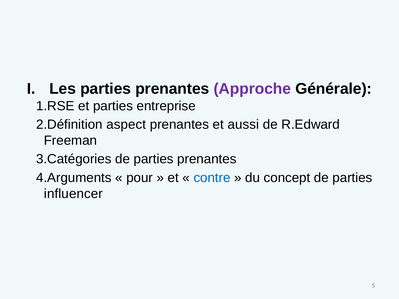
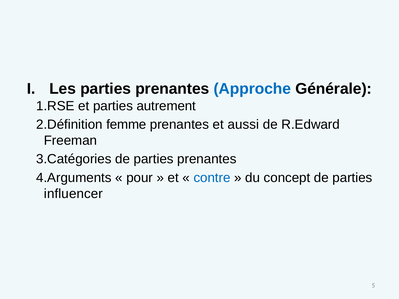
Approche colour: purple -> blue
entreprise: entreprise -> autrement
aspect: aspect -> femme
